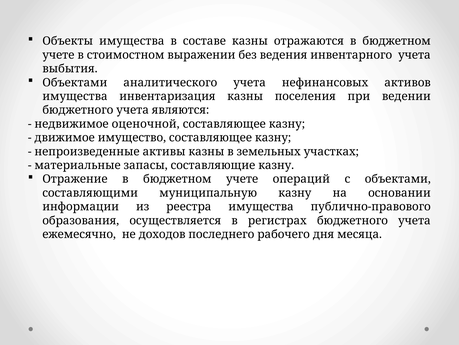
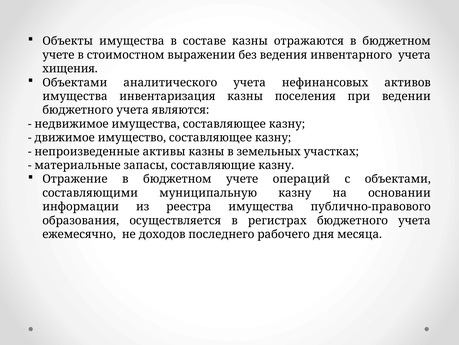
выбытия: выбытия -> хищения
недвижимое оценочной: оценочной -> имущества
